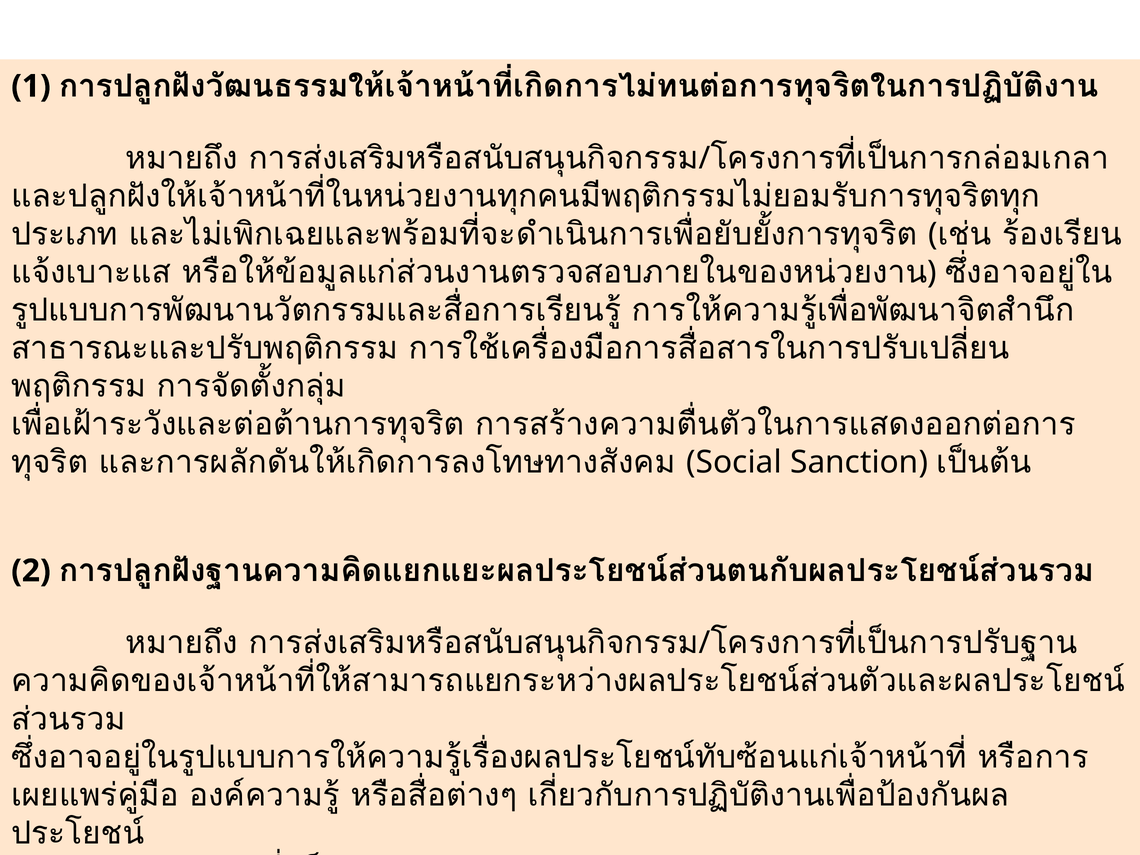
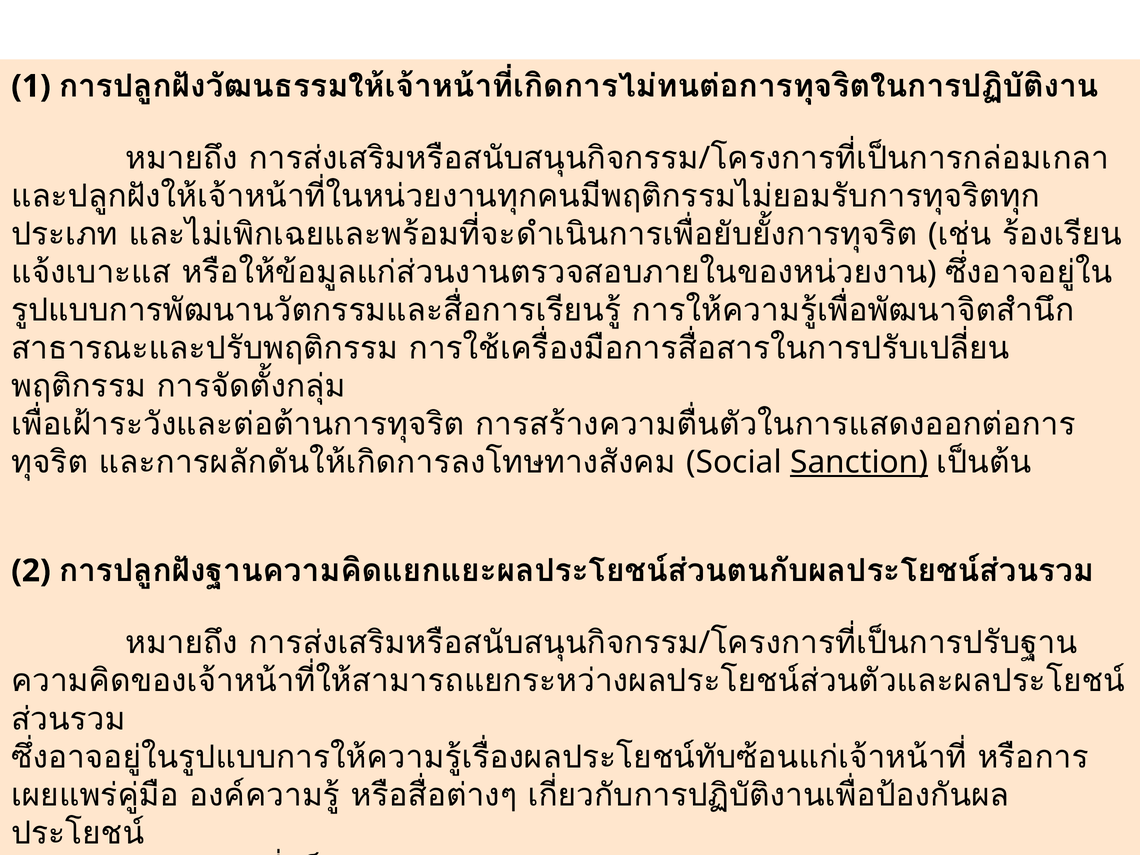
Sanction underline: none -> present
